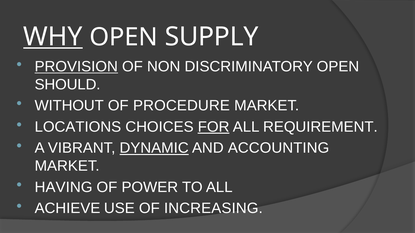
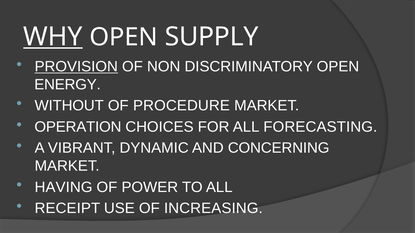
SHOULD: SHOULD -> ENERGY
LOCATIONS: LOCATIONS -> OPERATION
FOR underline: present -> none
REQUIREMENT: REQUIREMENT -> FORECASTING
DYNAMIC underline: present -> none
ACCOUNTING: ACCOUNTING -> CONCERNING
ACHIEVE: ACHIEVE -> RECEIPT
